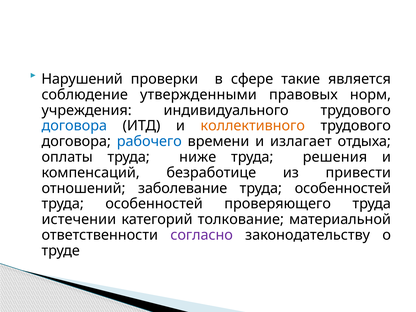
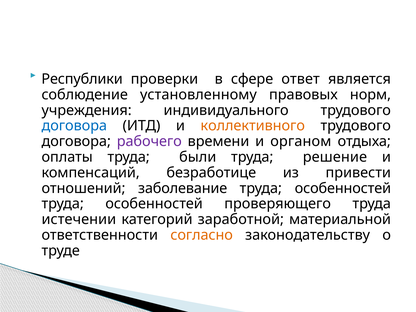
Нарушений: Нарушений -> Республики
такие: такие -> ответ
утвержденными: утвержденными -> установленному
рабочего colour: blue -> purple
излагает: излагает -> органом
ниже: ниже -> были
решения: решения -> решение
толкование: толкование -> заработной
согласно colour: purple -> orange
